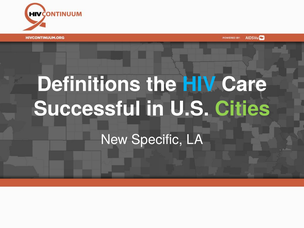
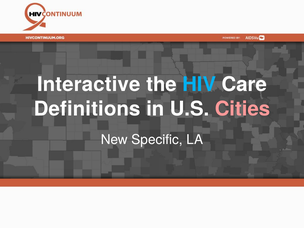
Definitions: Definitions -> Interactive
Successful: Successful -> Definitions
Cities colour: light green -> pink
